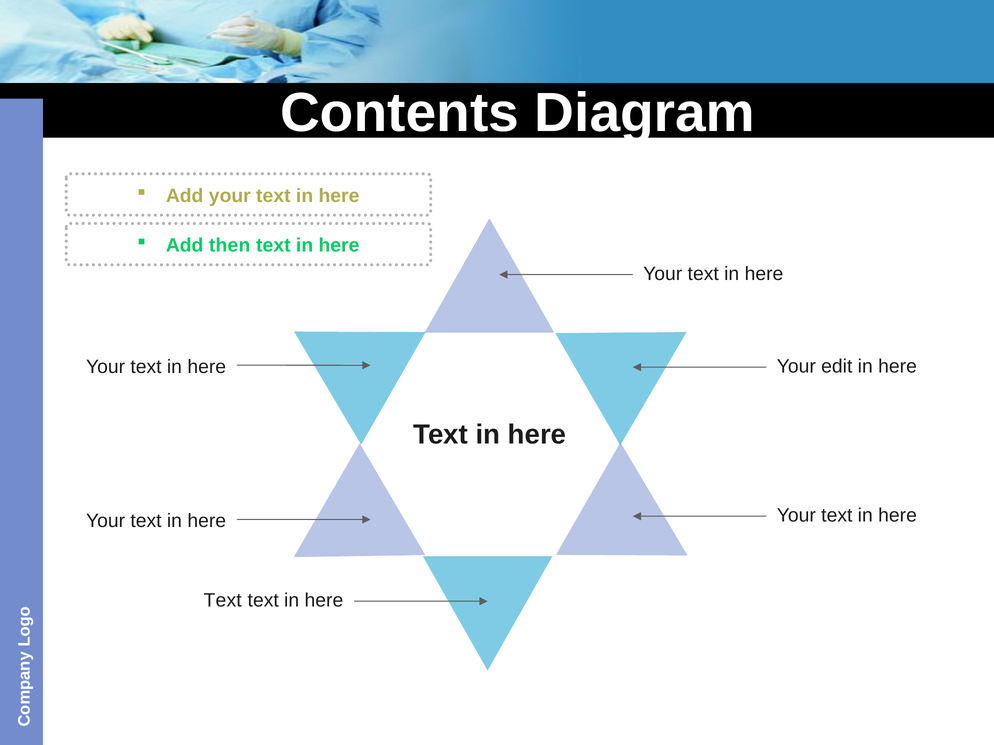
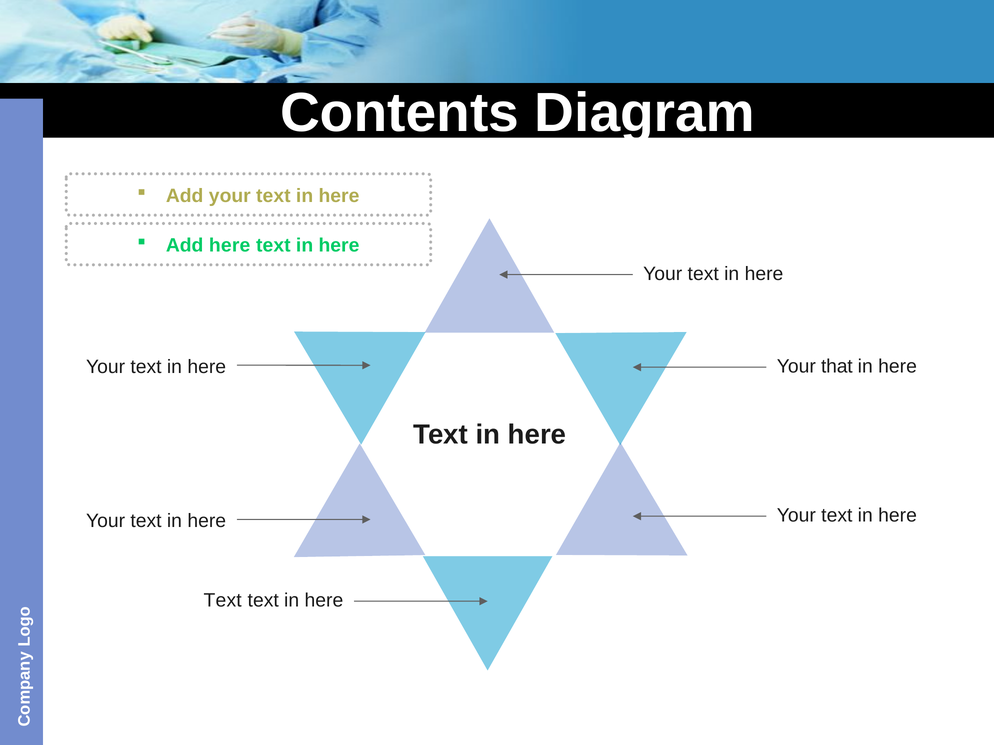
Add then: then -> here
edit: edit -> that
